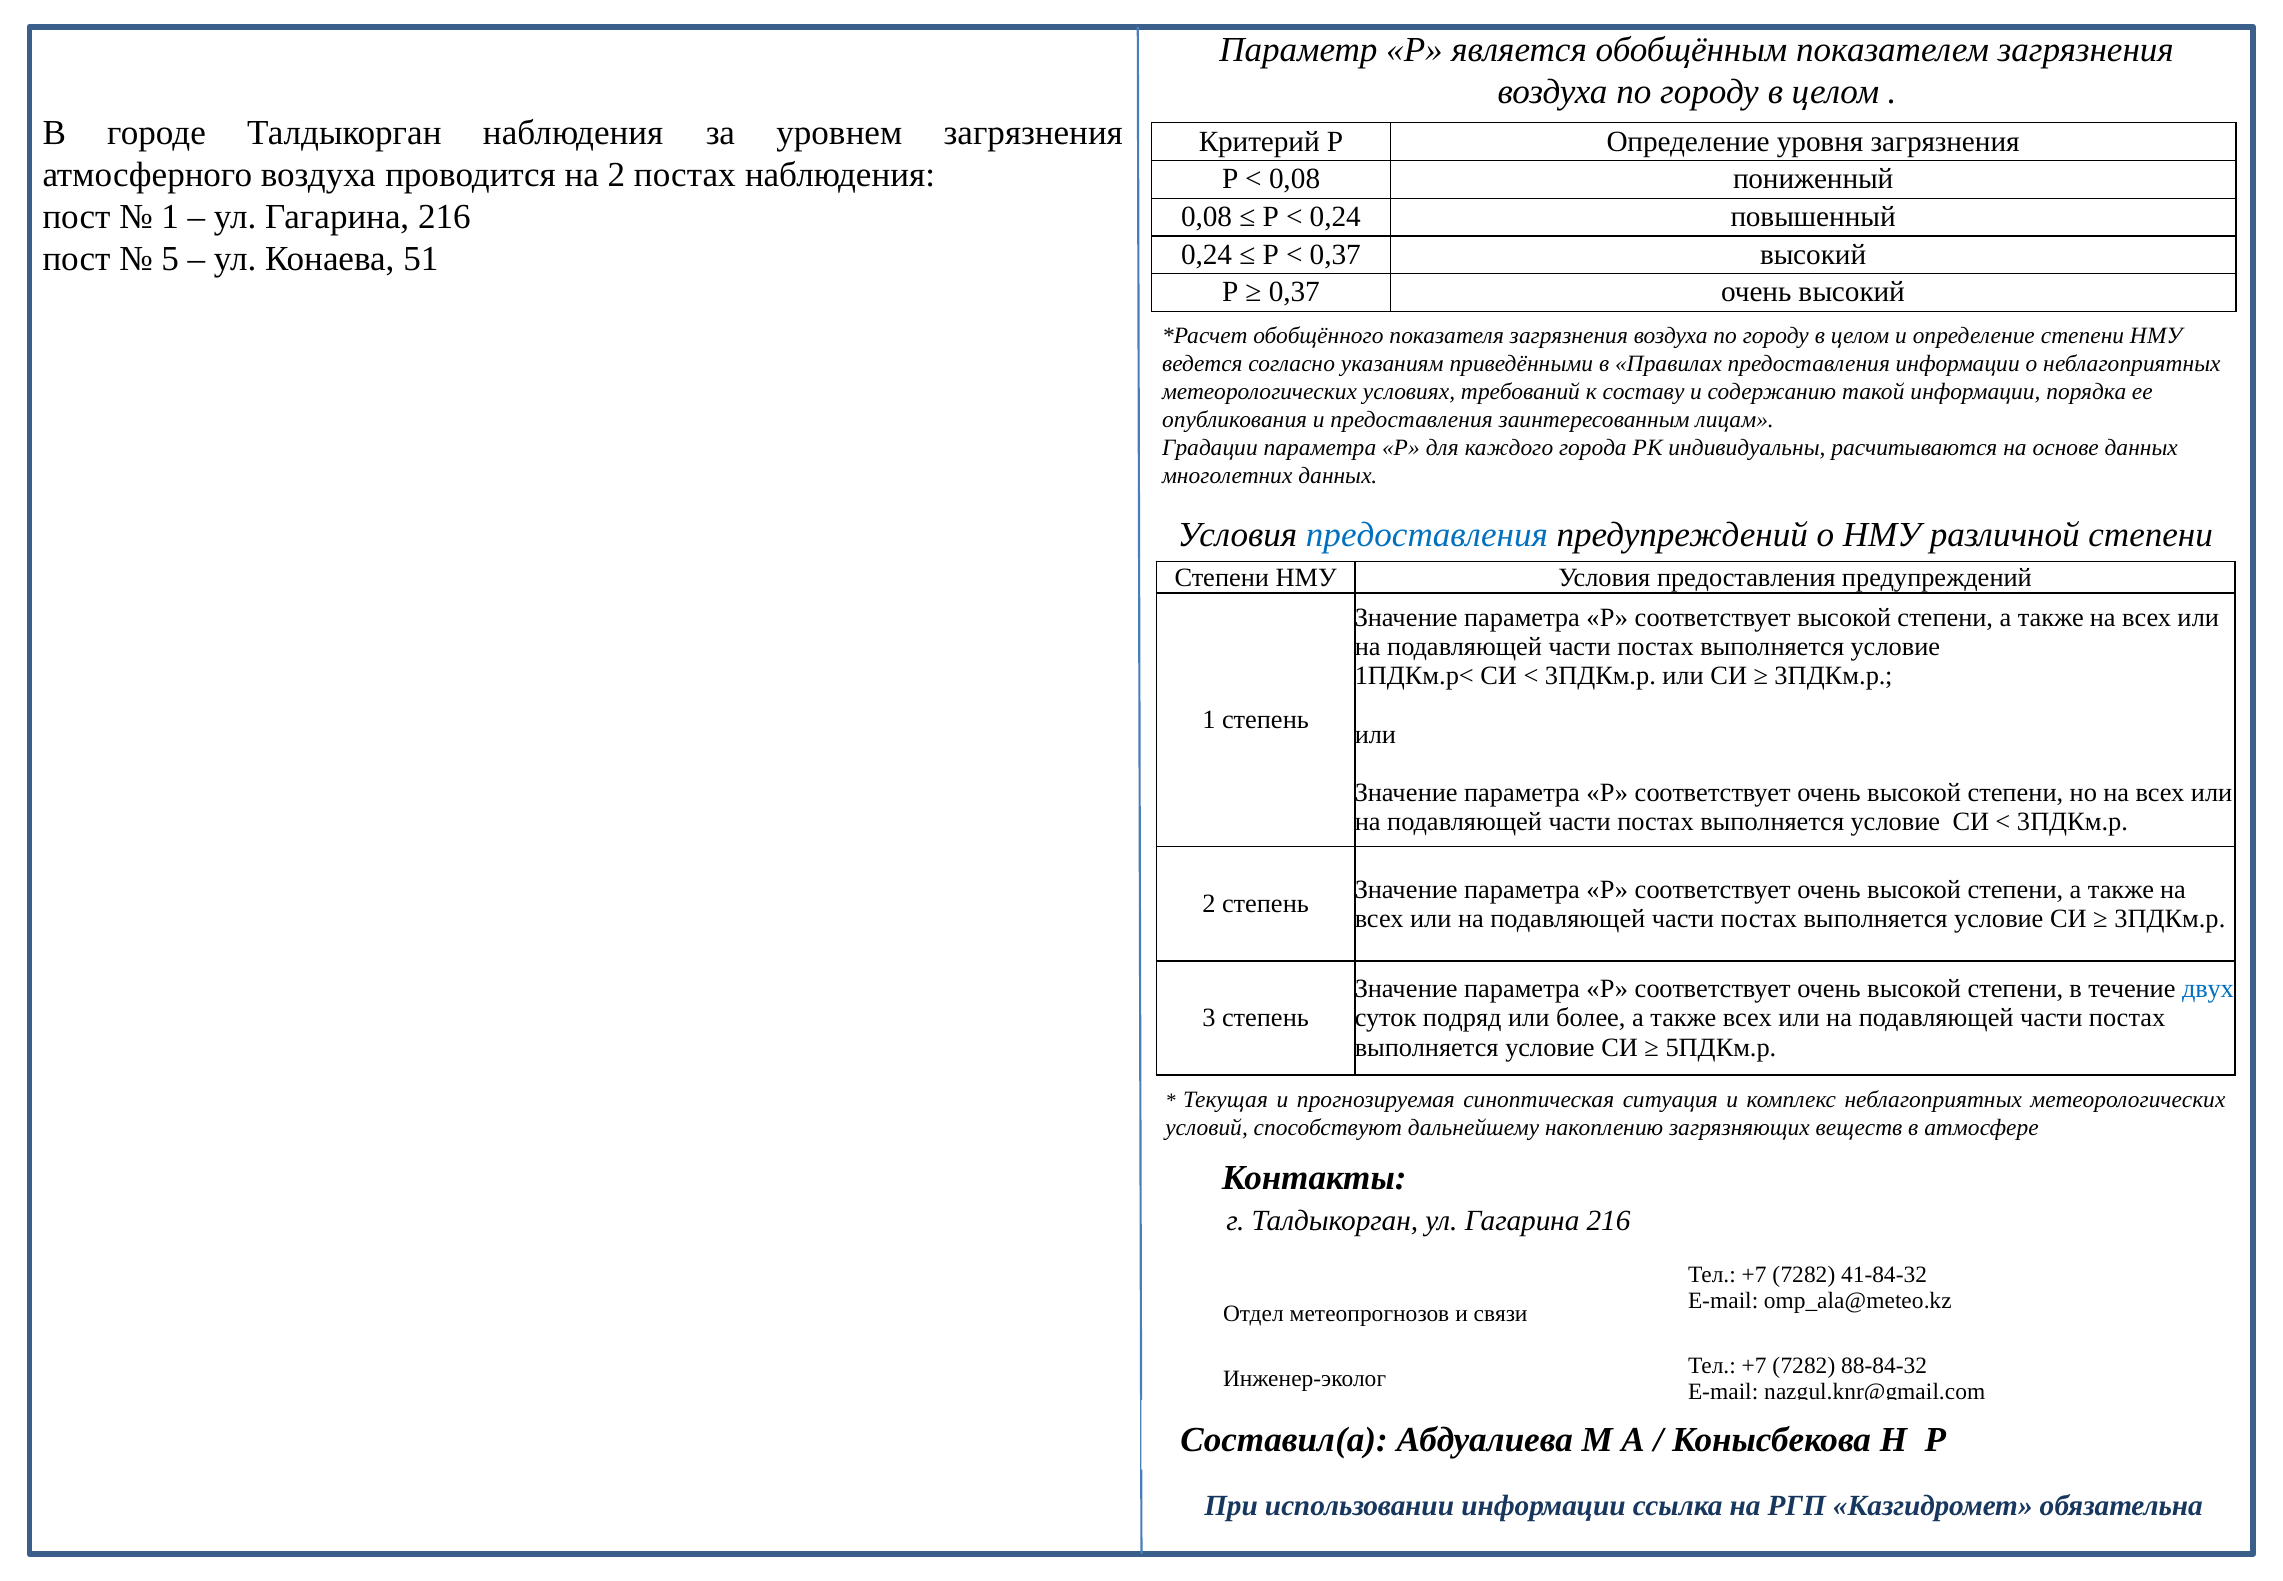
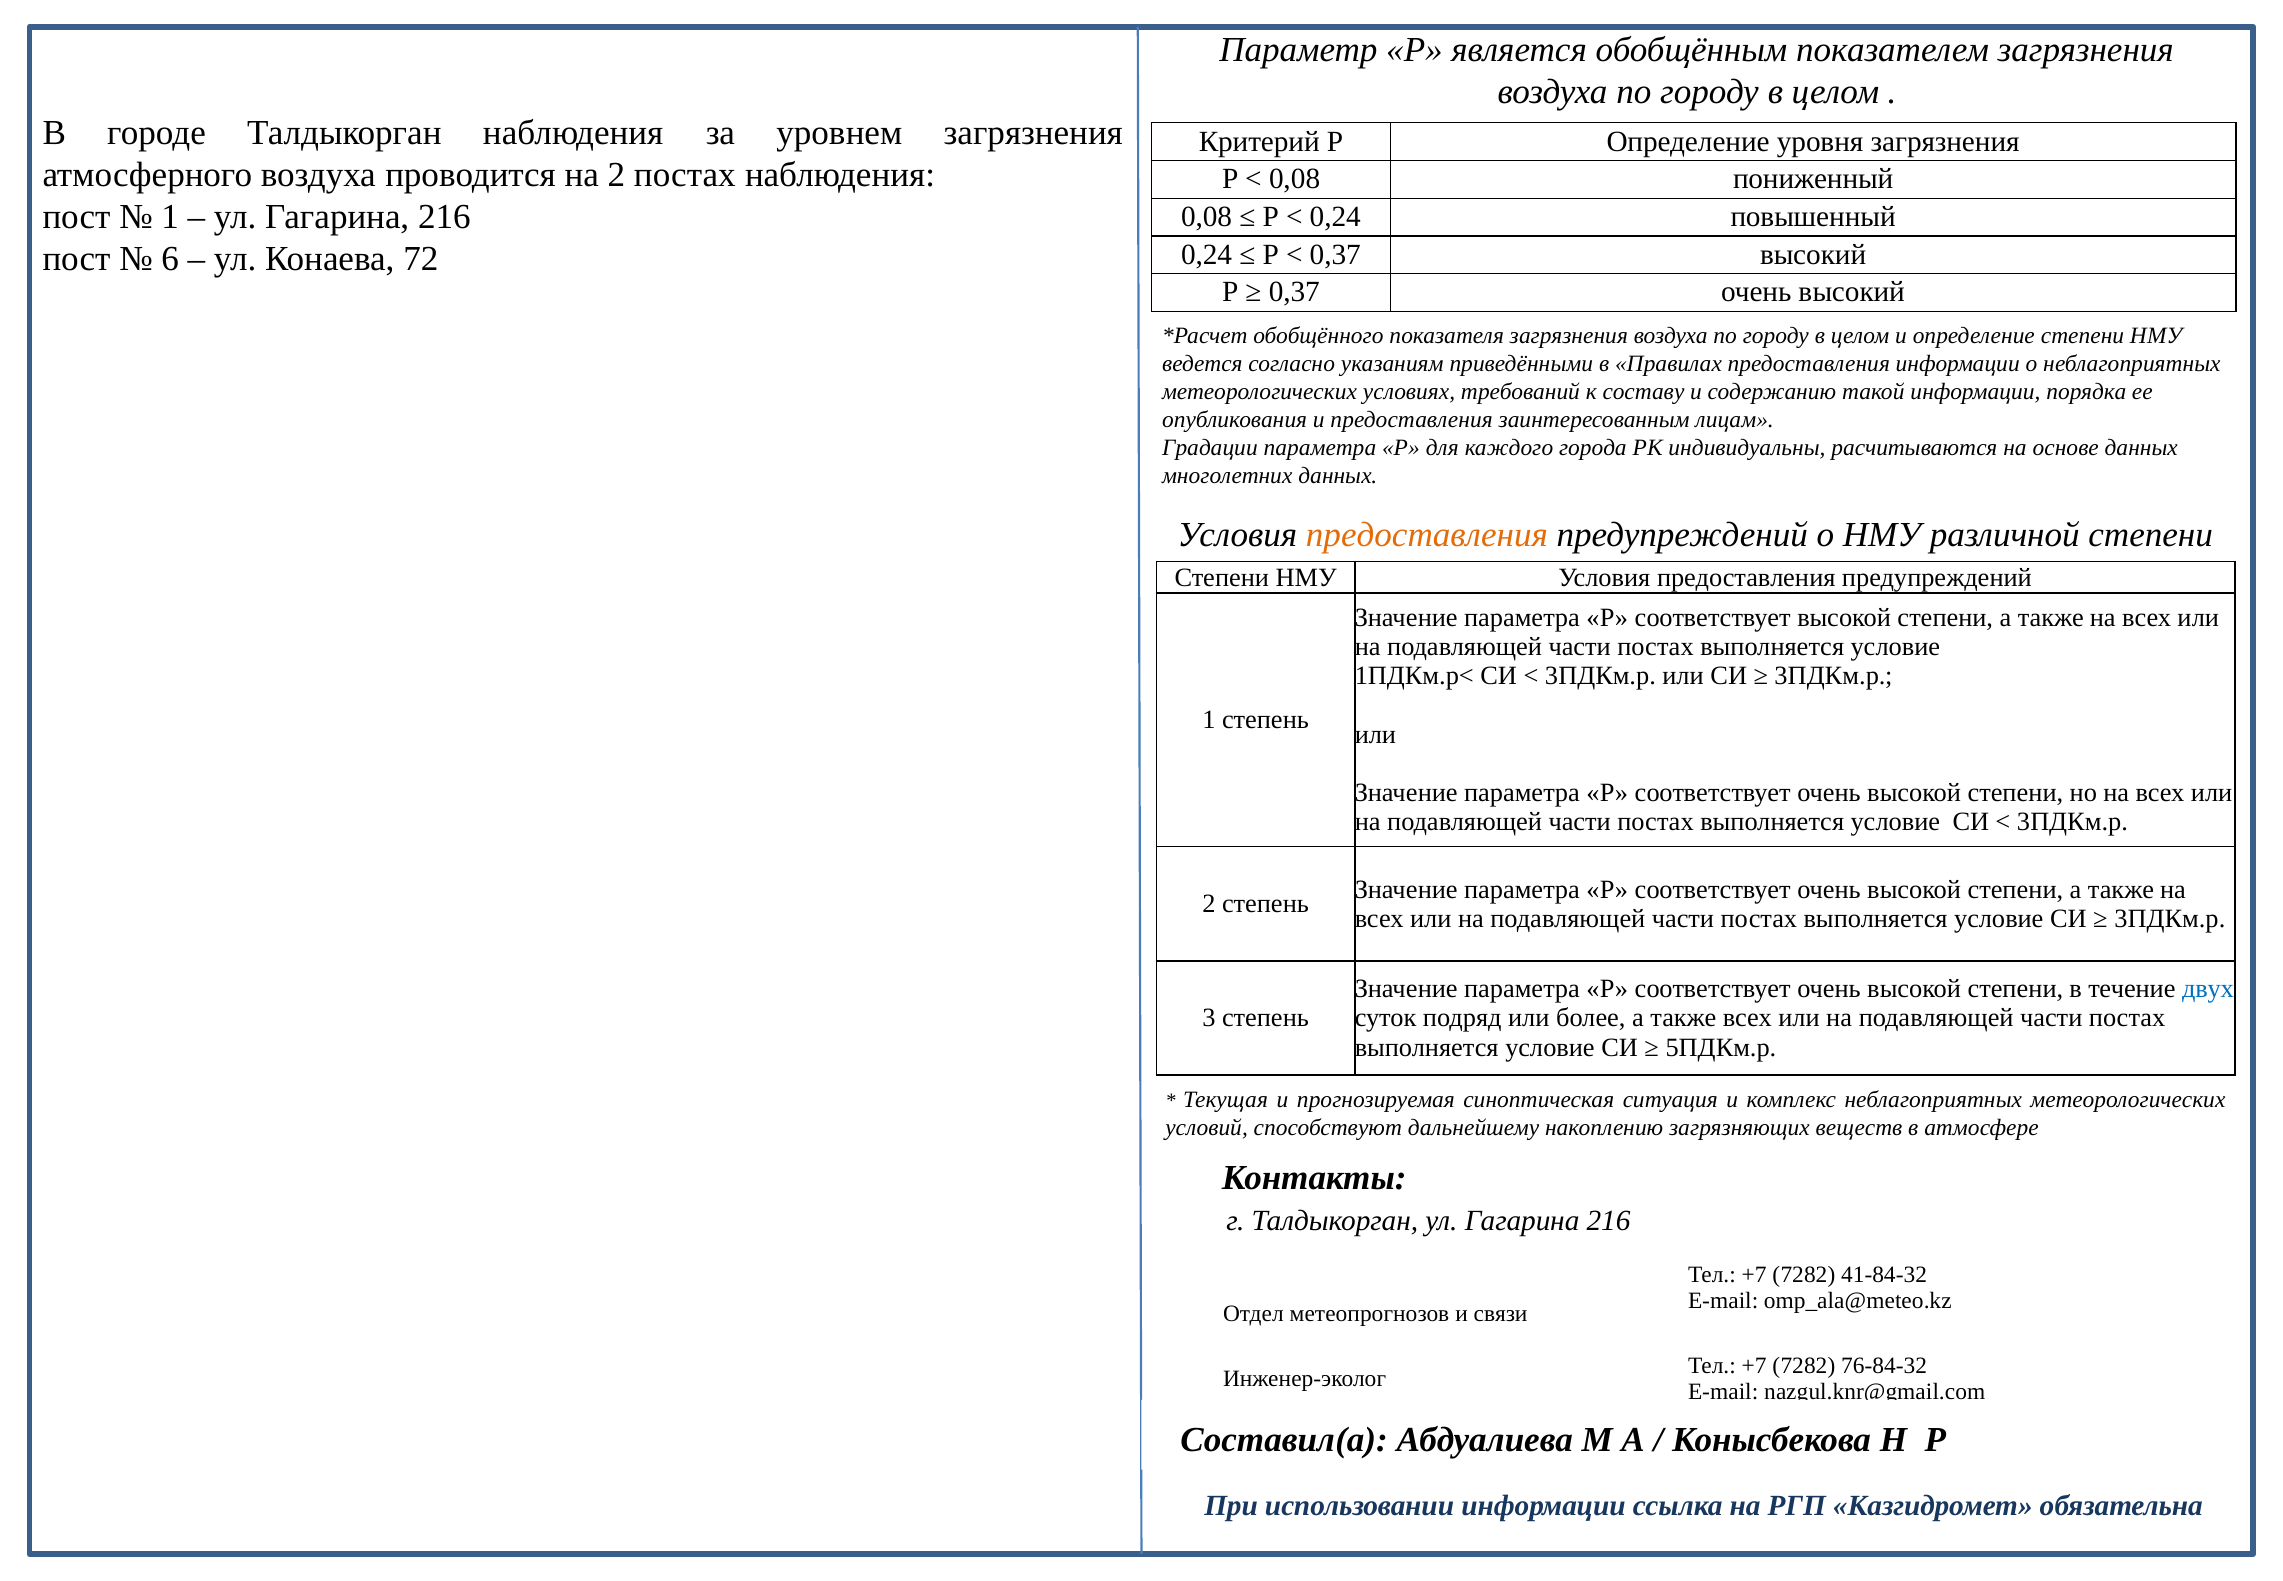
5: 5 -> 6
51: 51 -> 72
предоставления at (1427, 535) colour: blue -> orange
88-84-32: 88-84-32 -> 76-84-32
